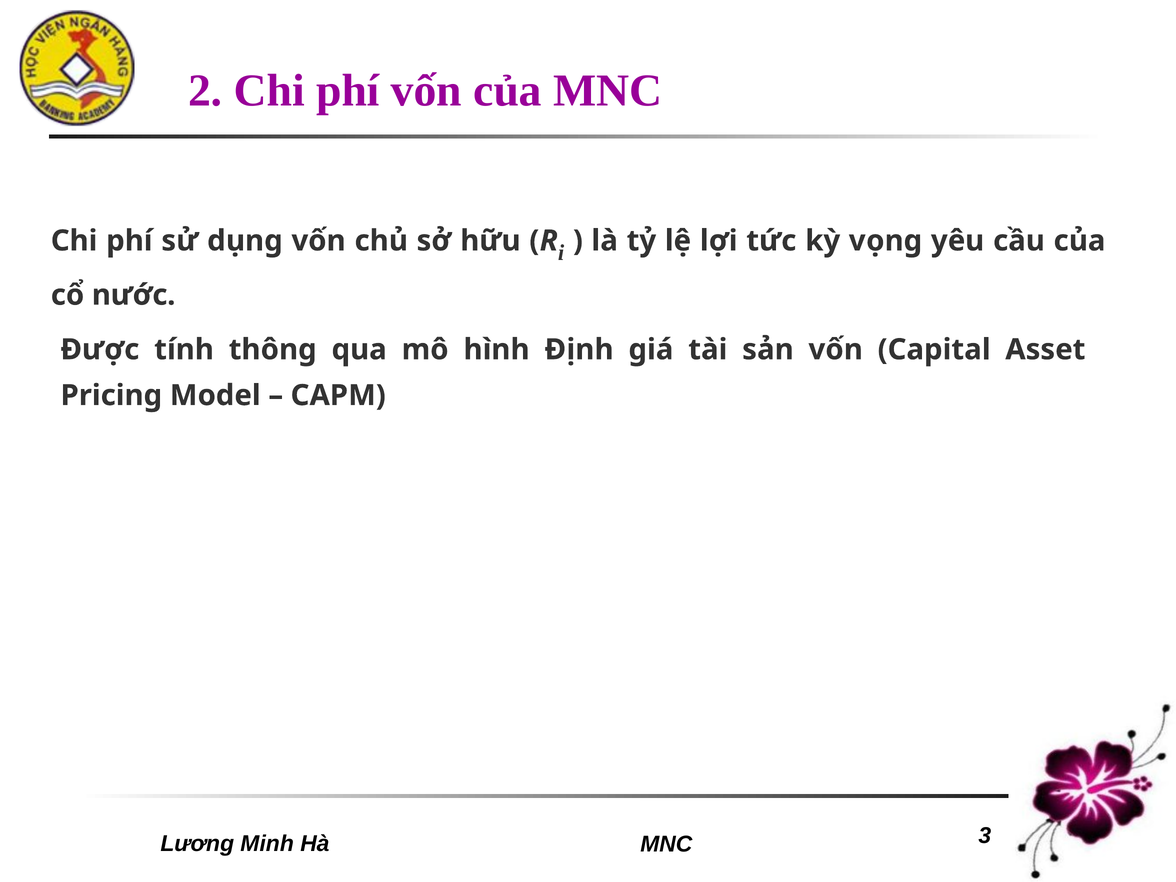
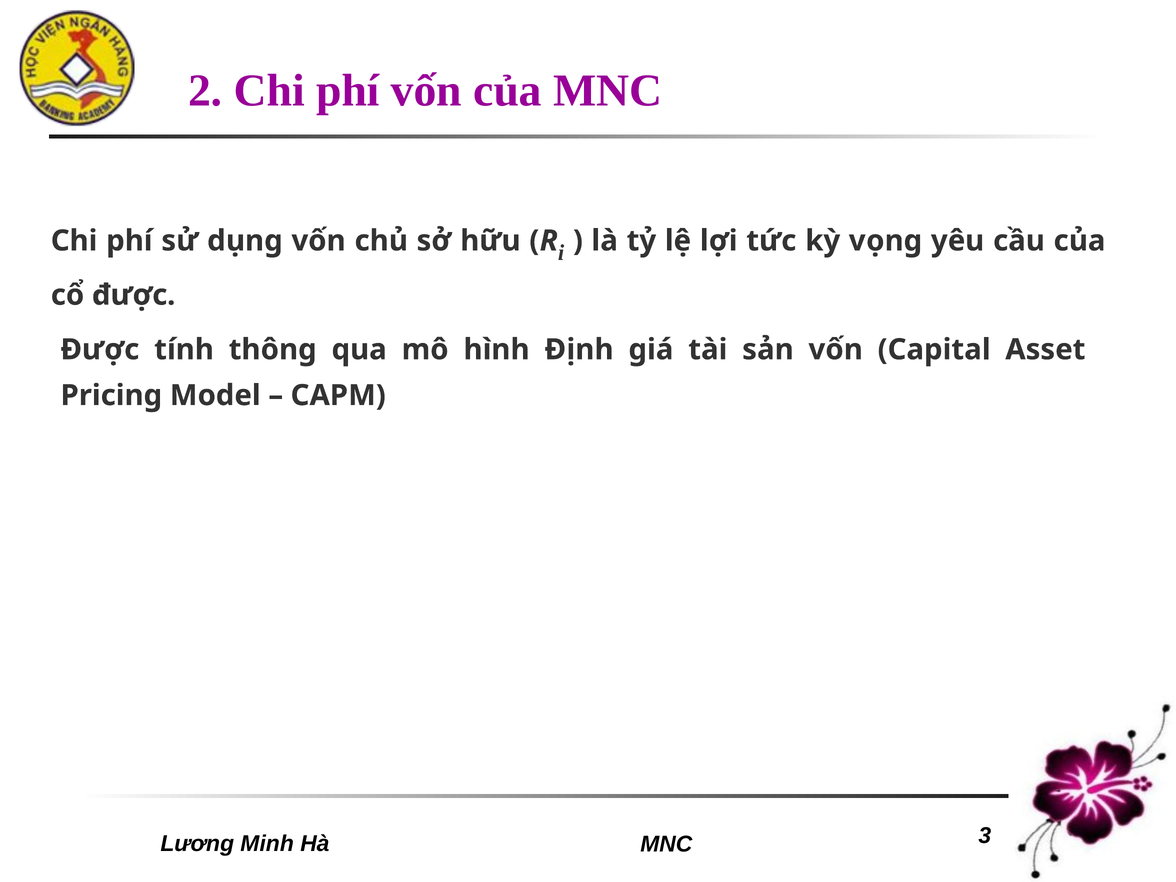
cổ nước: nước -> được
